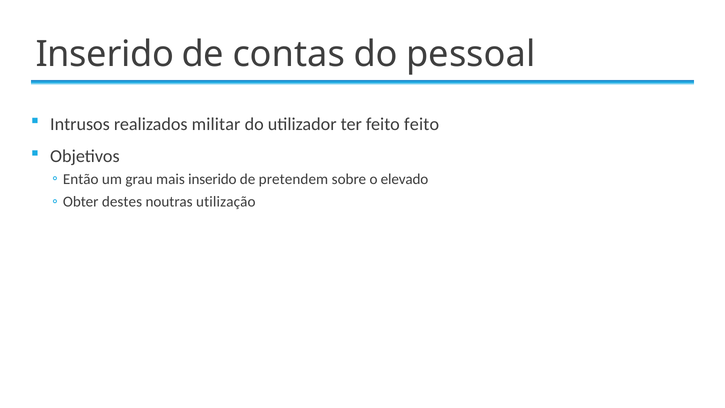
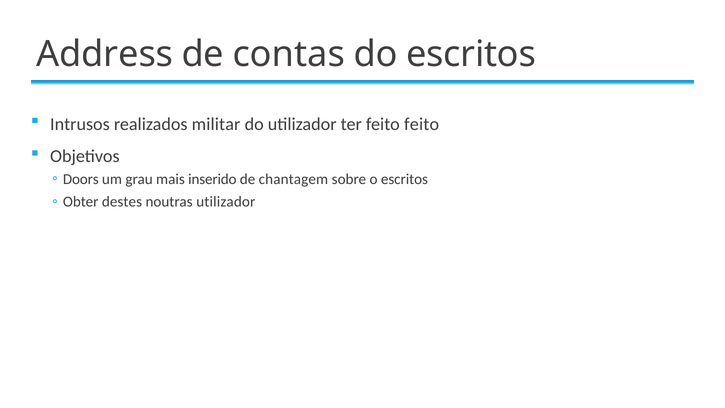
Inserido at (105, 54): Inserido -> Address
do pessoal: pessoal -> escritos
Então: Então -> Doors
pretendem: pretendem -> chantagem
o elevado: elevado -> escritos
noutras utilização: utilização -> utilizador
